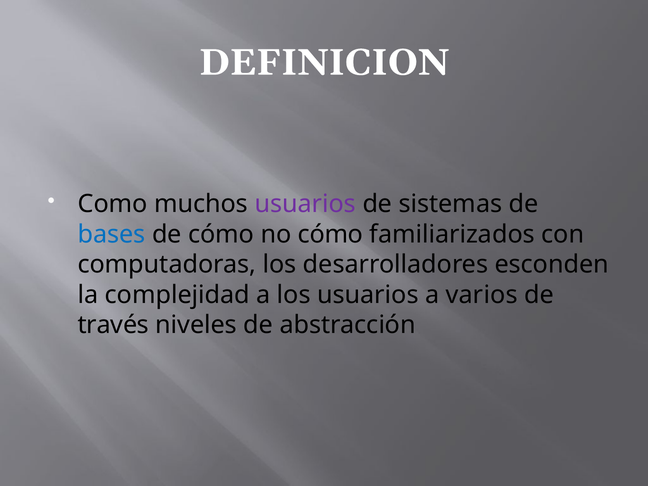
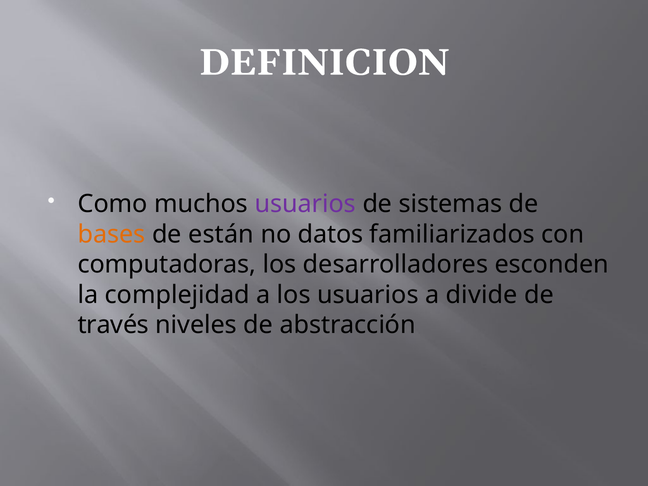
bases colour: blue -> orange
de cómo: cómo -> están
no cómo: cómo -> datos
varios: varios -> divide
